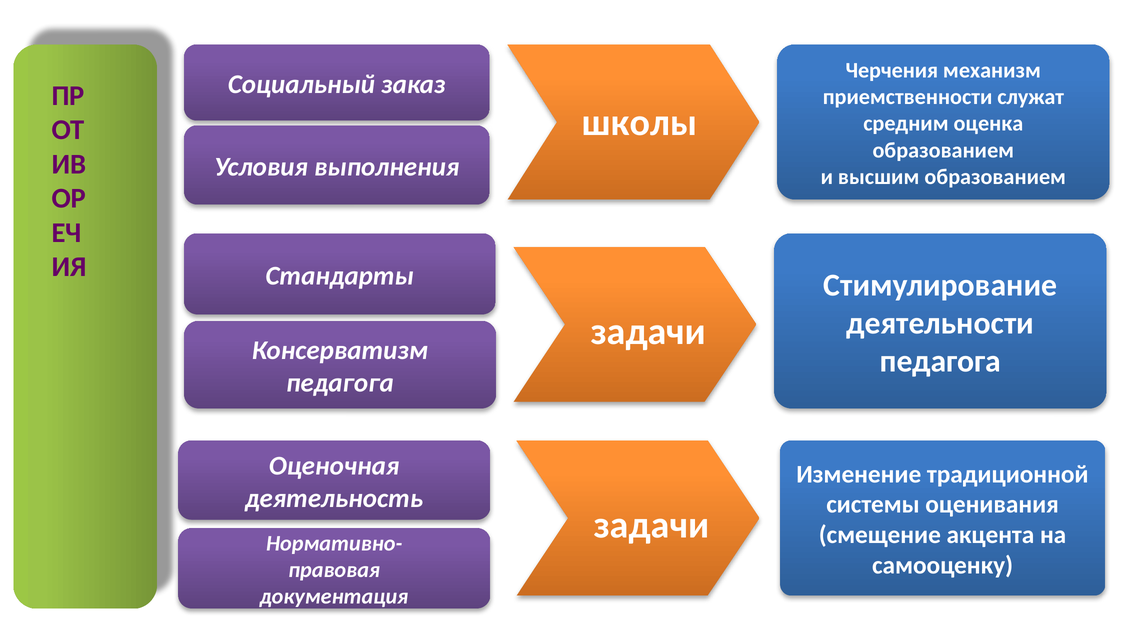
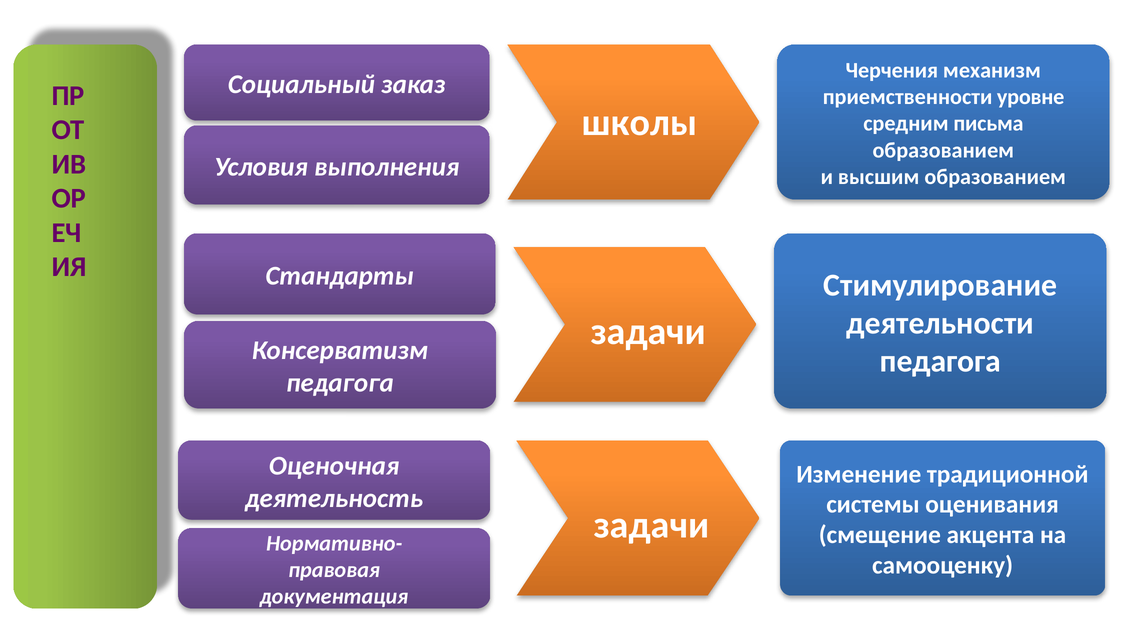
служат: служат -> уровне
оценка: оценка -> письма
